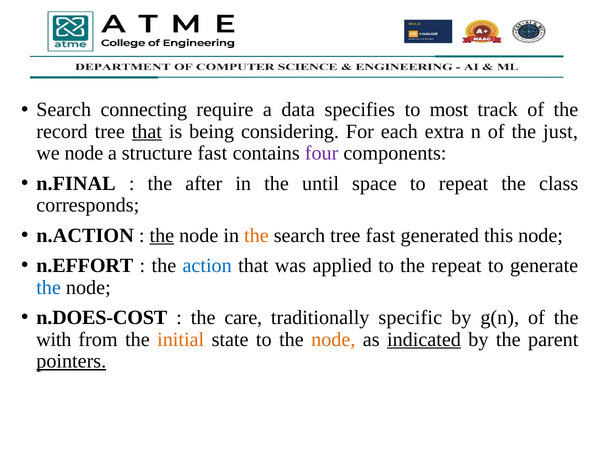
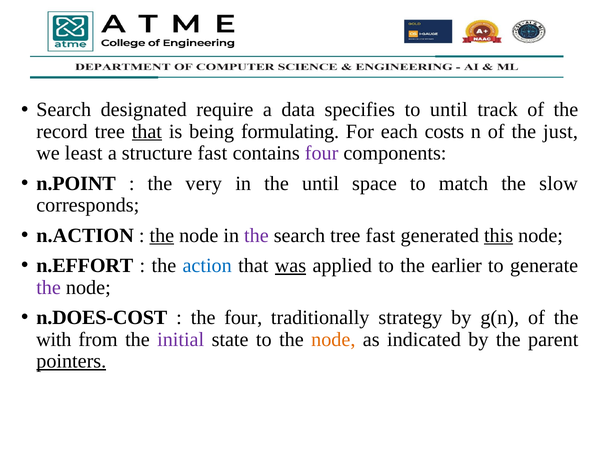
connecting: connecting -> designated
to most: most -> until
considering: considering -> formulating
extra: extra -> costs
we node: node -> least
n.FINAL: n.FINAL -> n.POINT
after: after -> very
to repeat: repeat -> match
class: class -> slow
the at (256, 235) colour: orange -> purple
this underline: none -> present
was underline: none -> present
the repeat: repeat -> earlier
the at (49, 287) colour: blue -> purple
the care: care -> four
specific: specific -> strategy
initial colour: orange -> purple
indicated underline: present -> none
